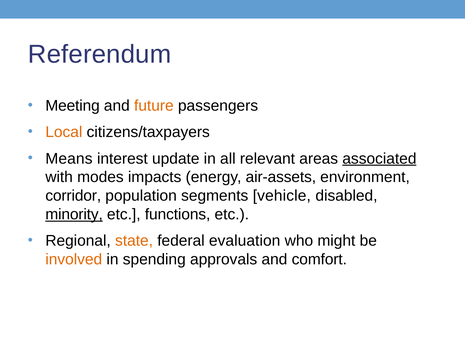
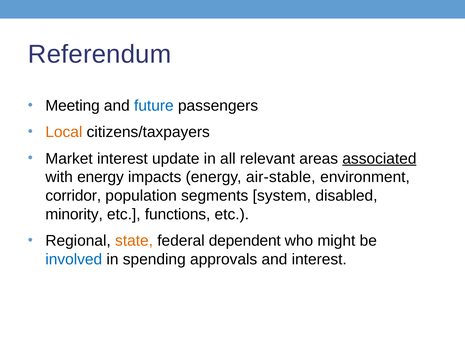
future colour: orange -> blue
Means: Means -> Market
with modes: modes -> energy
air-assets: air-assets -> air-stable
vehicle: vehicle -> system
minority underline: present -> none
evaluation: evaluation -> dependent
involved colour: orange -> blue
and comfort: comfort -> interest
